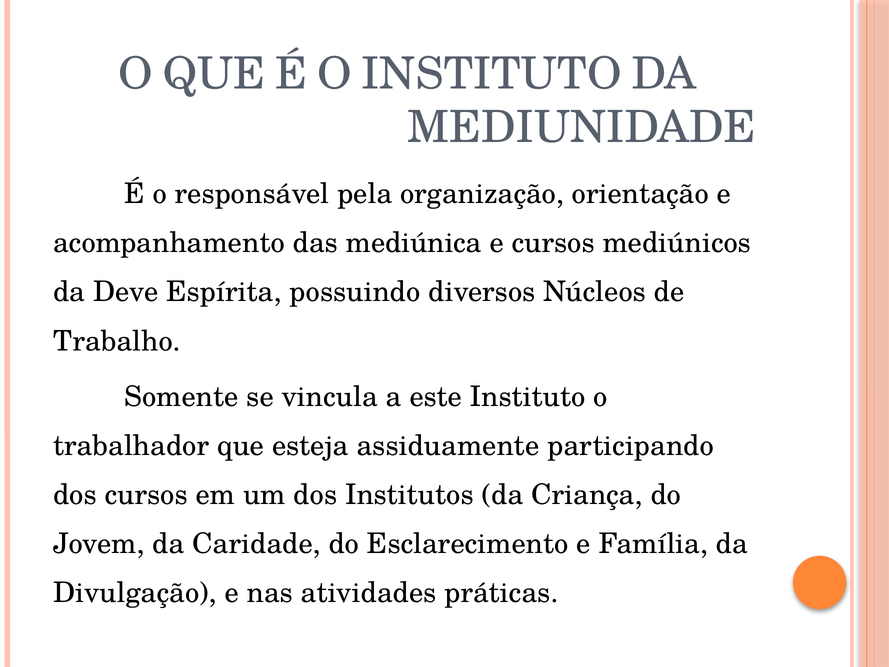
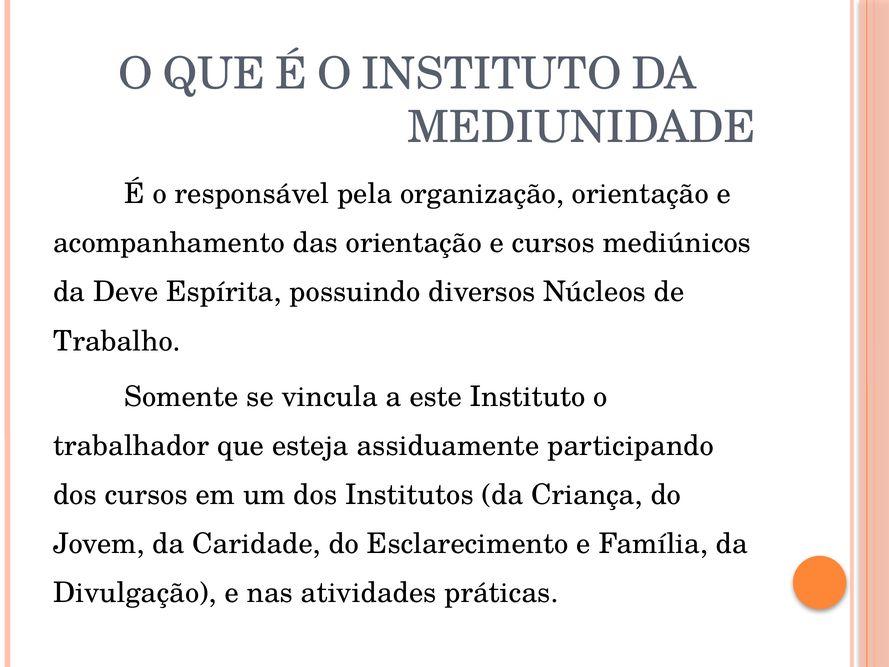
das mediúnica: mediúnica -> orientação
